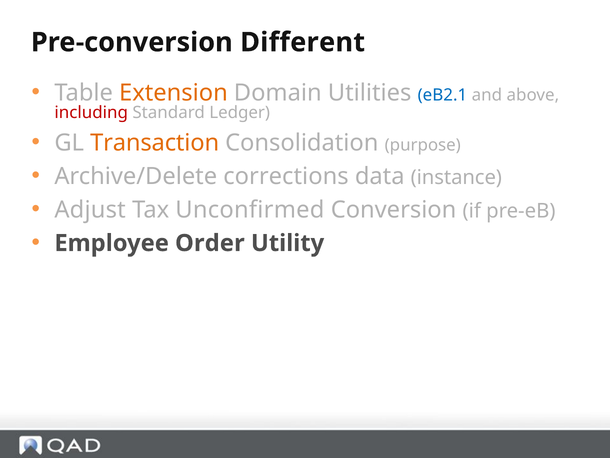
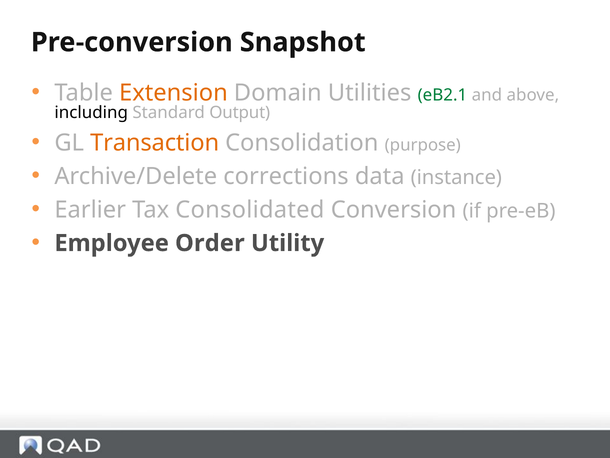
Different: Different -> Snapshot
eB2.1 colour: blue -> green
including colour: red -> black
Ledger: Ledger -> Output
Adjust: Adjust -> Earlier
Unconfirmed: Unconfirmed -> Consolidated
